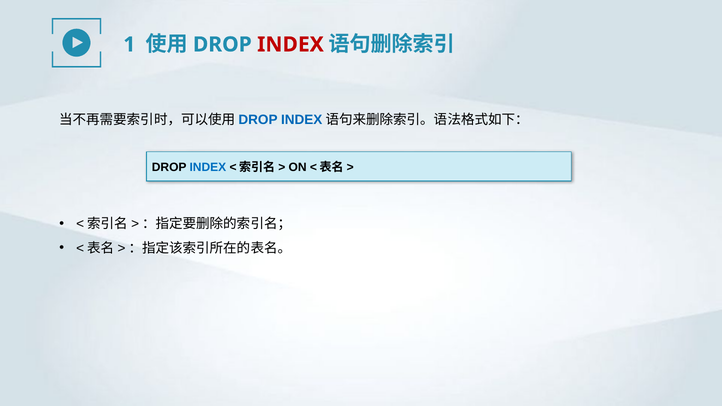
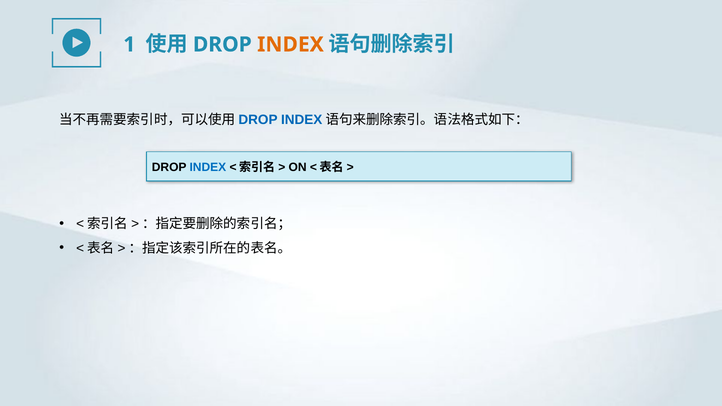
INDEX at (290, 44) colour: red -> orange
